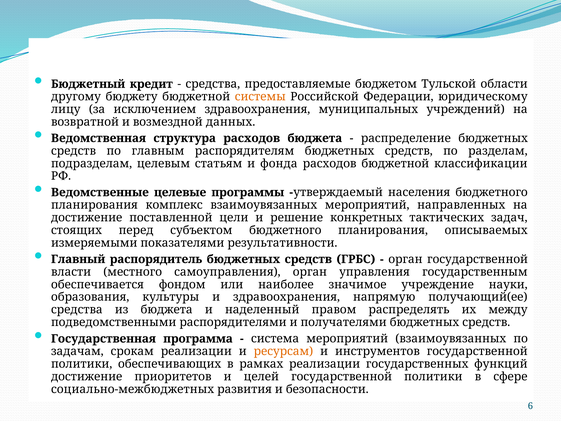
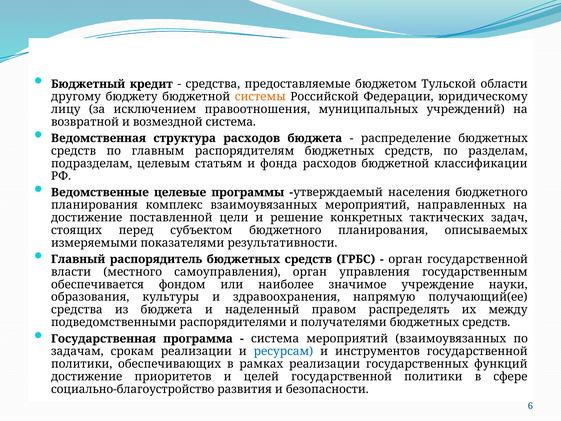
исключением здравоохранения: здравоохранения -> правоотношения
возмездной данных: данных -> система
ресурсам colour: orange -> blue
социально-межбюджетных: социально-межбюджетных -> социально-благоустройство
